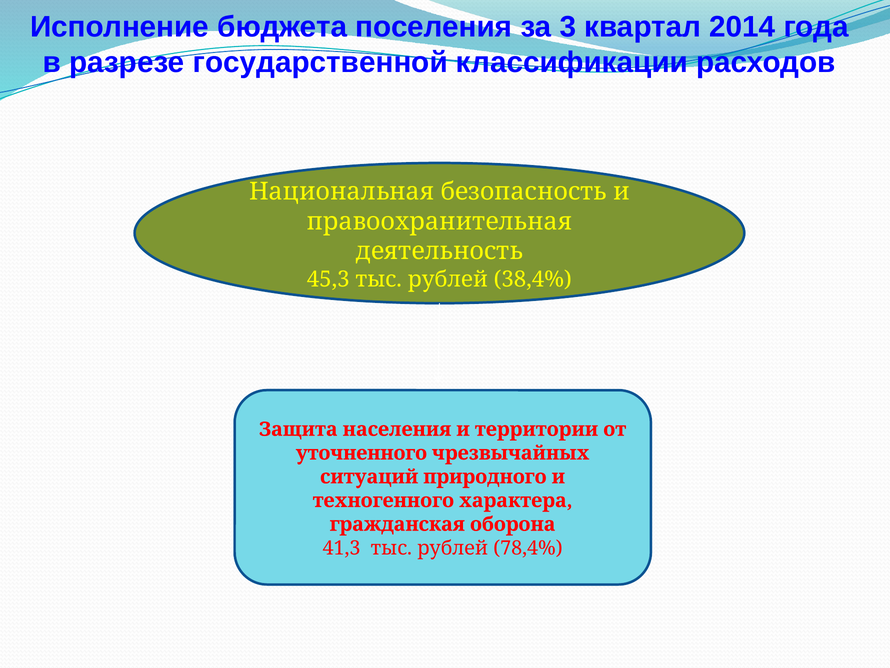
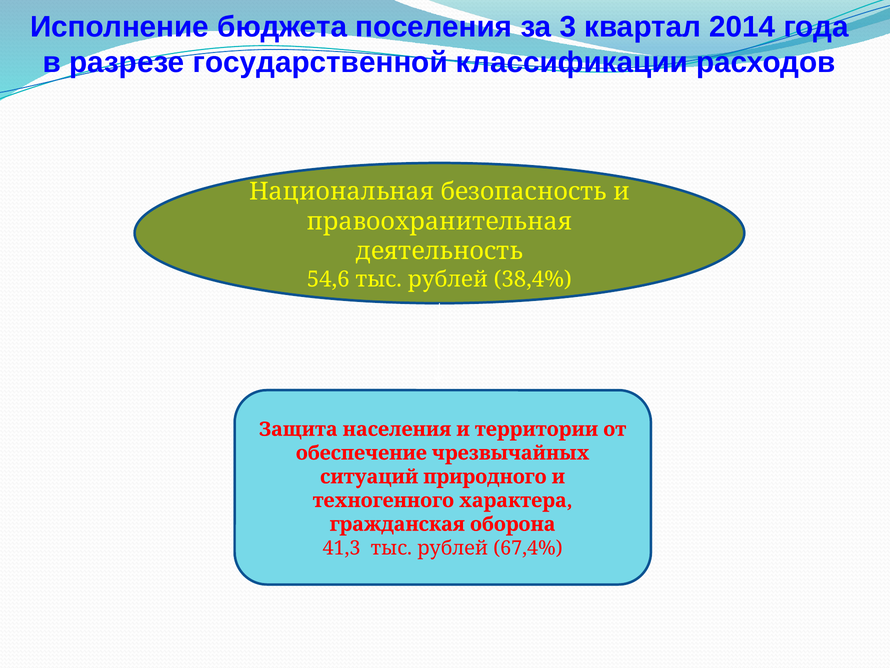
45,3: 45,3 -> 54,6
уточненного: уточненного -> обеспечение
78,4%: 78,4% -> 67,4%
